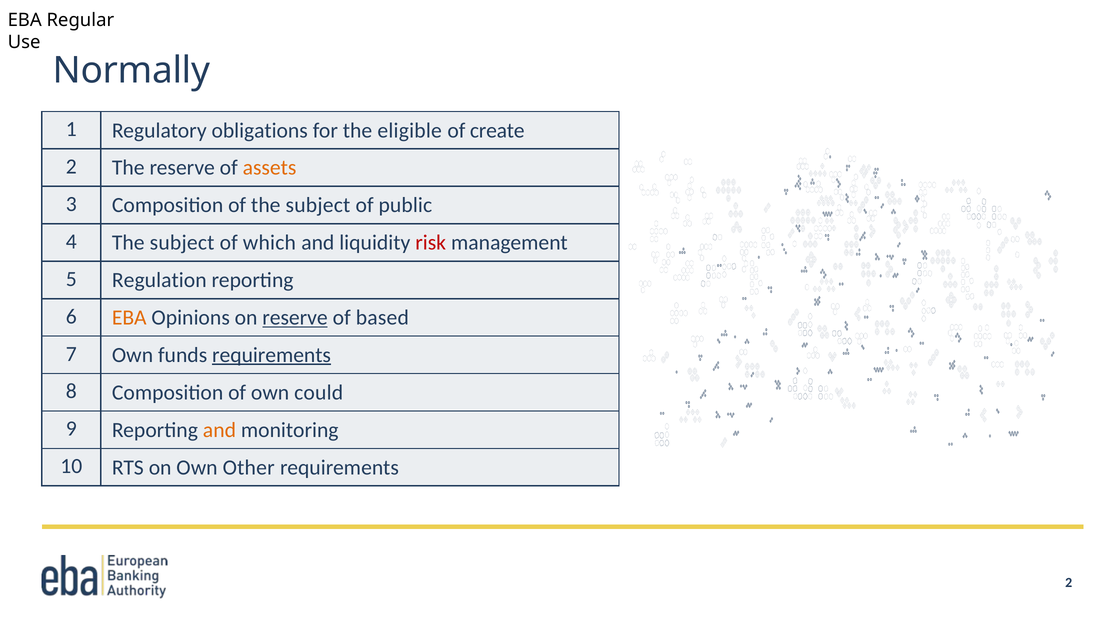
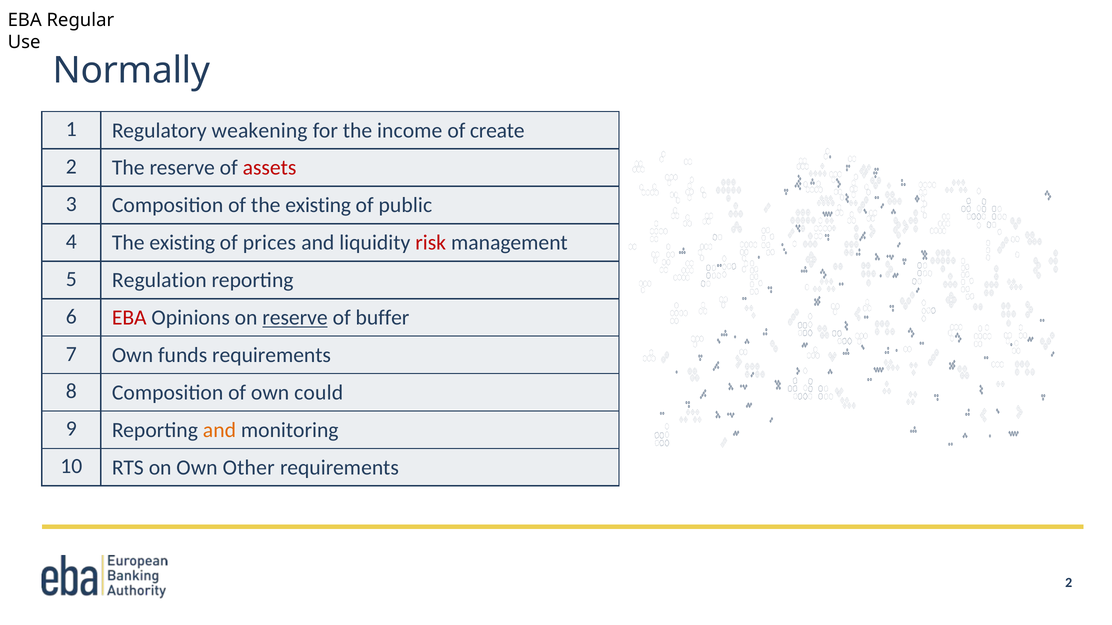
obligations: obligations -> weakening
eligible: eligible -> income
assets colour: orange -> red
of the subject: subject -> existing
4 The subject: subject -> existing
which: which -> prices
EBA at (129, 318) colour: orange -> red
based: based -> buffer
requirements at (272, 355) underline: present -> none
